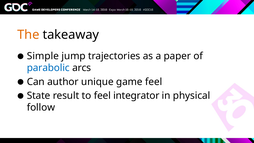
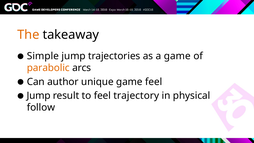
a paper: paper -> game
parabolic colour: blue -> orange
State at (39, 96): State -> Jump
integrator: integrator -> trajectory
